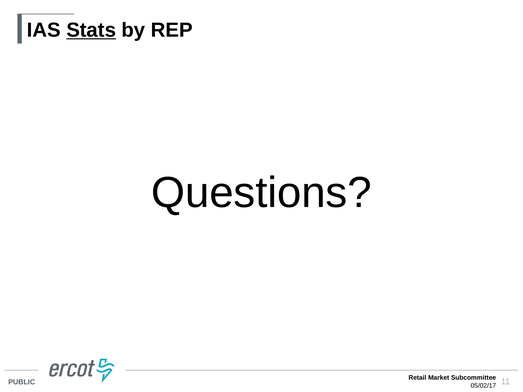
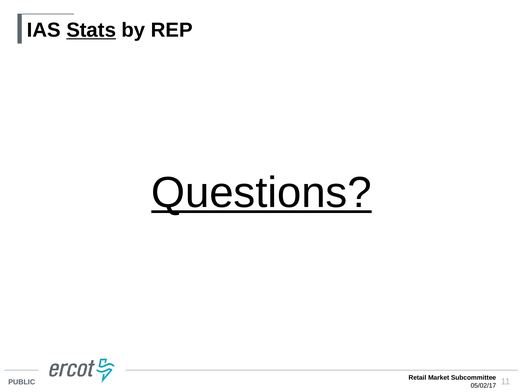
Questions underline: none -> present
